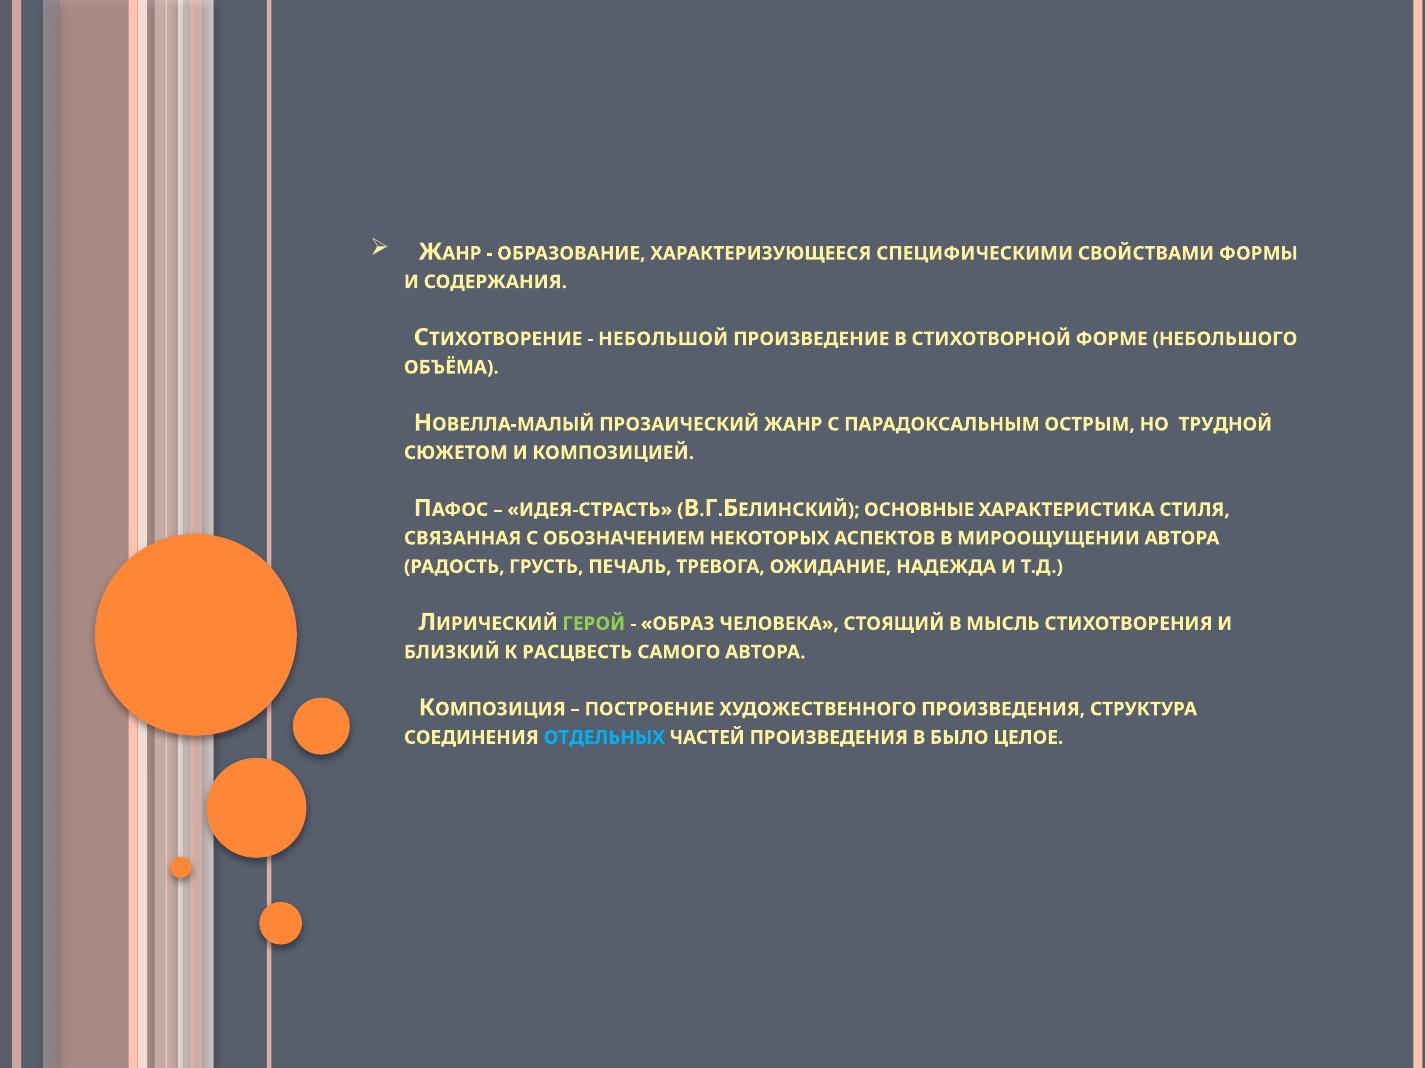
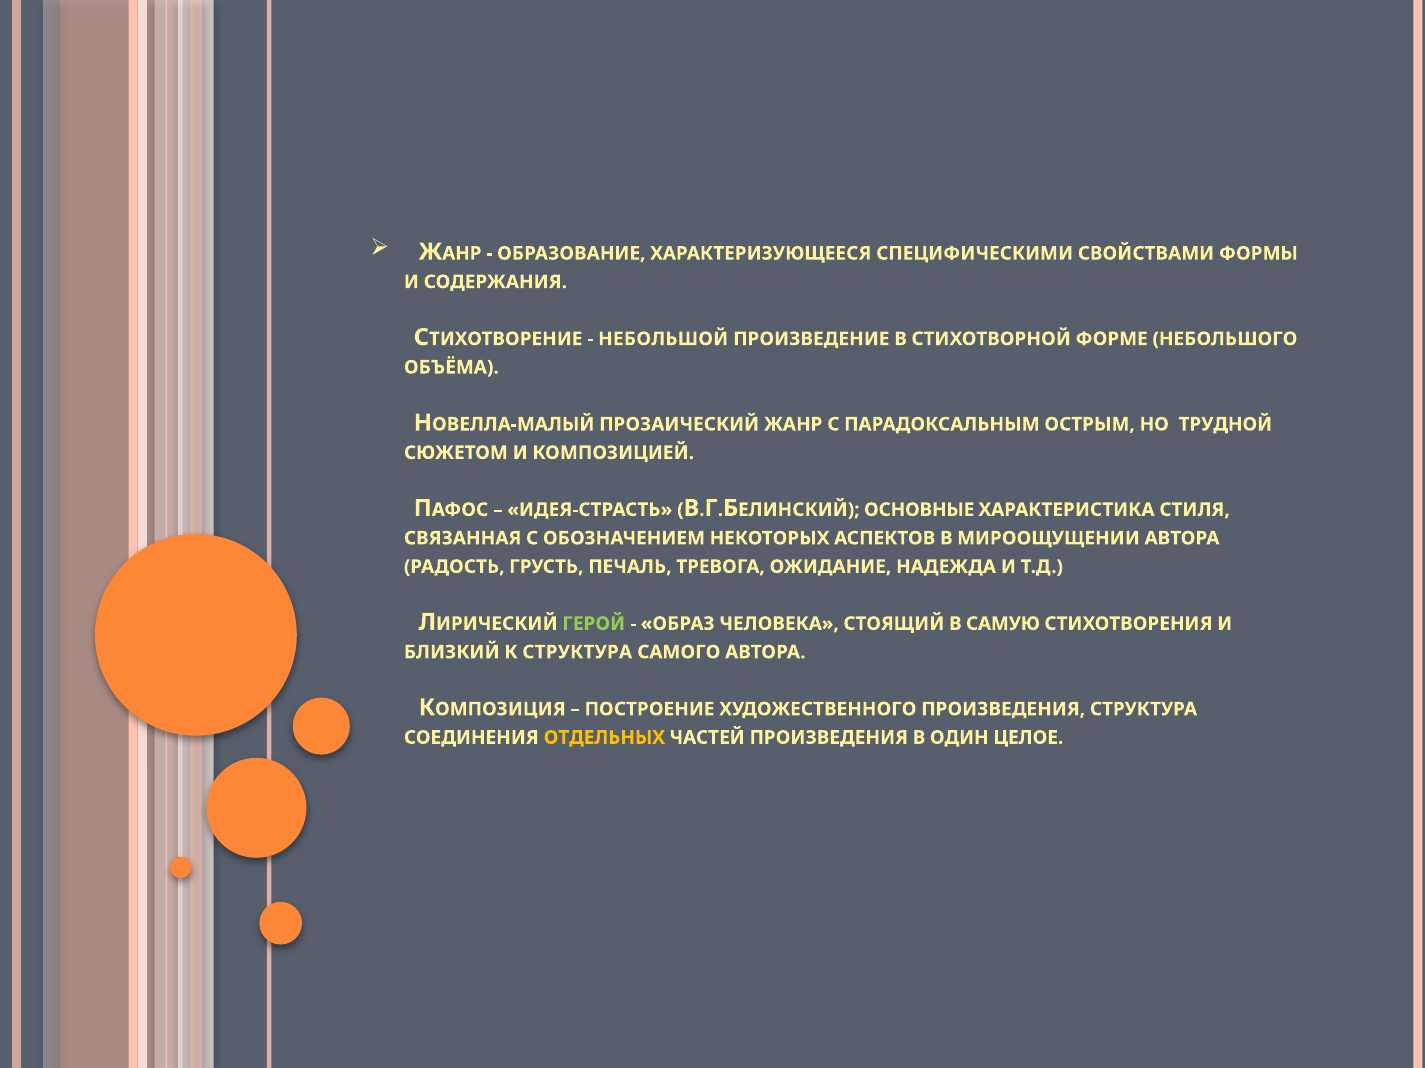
МЫСЛЬ: МЫСЛЬ -> САМУЮ
К РАСЦВЕСТЬ: РАСЦВЕСТЬ -> СТРУКТУРА
ОТДЕЛЬНЫХ colour: light blue -> yellow
БЫЛО: БЫЛО -> ОДИН
